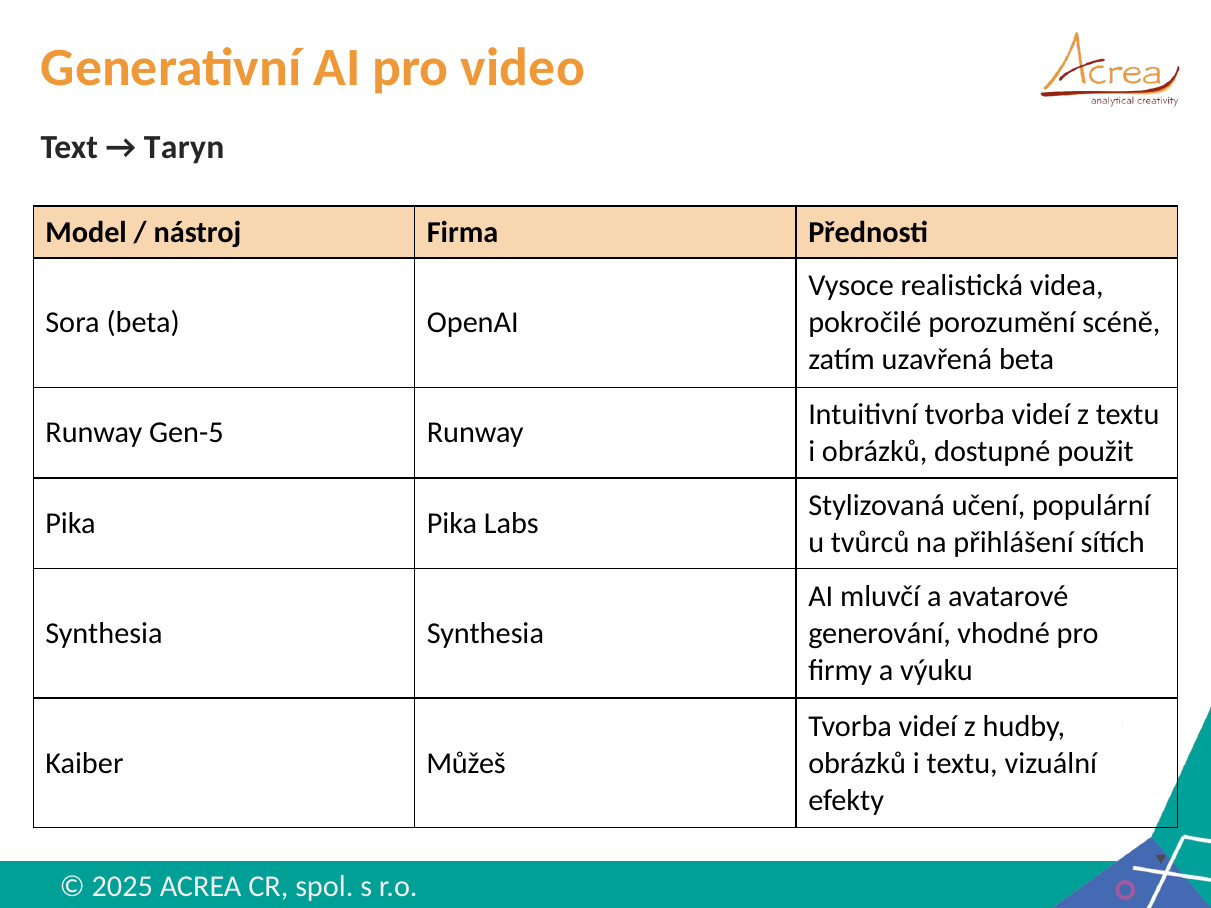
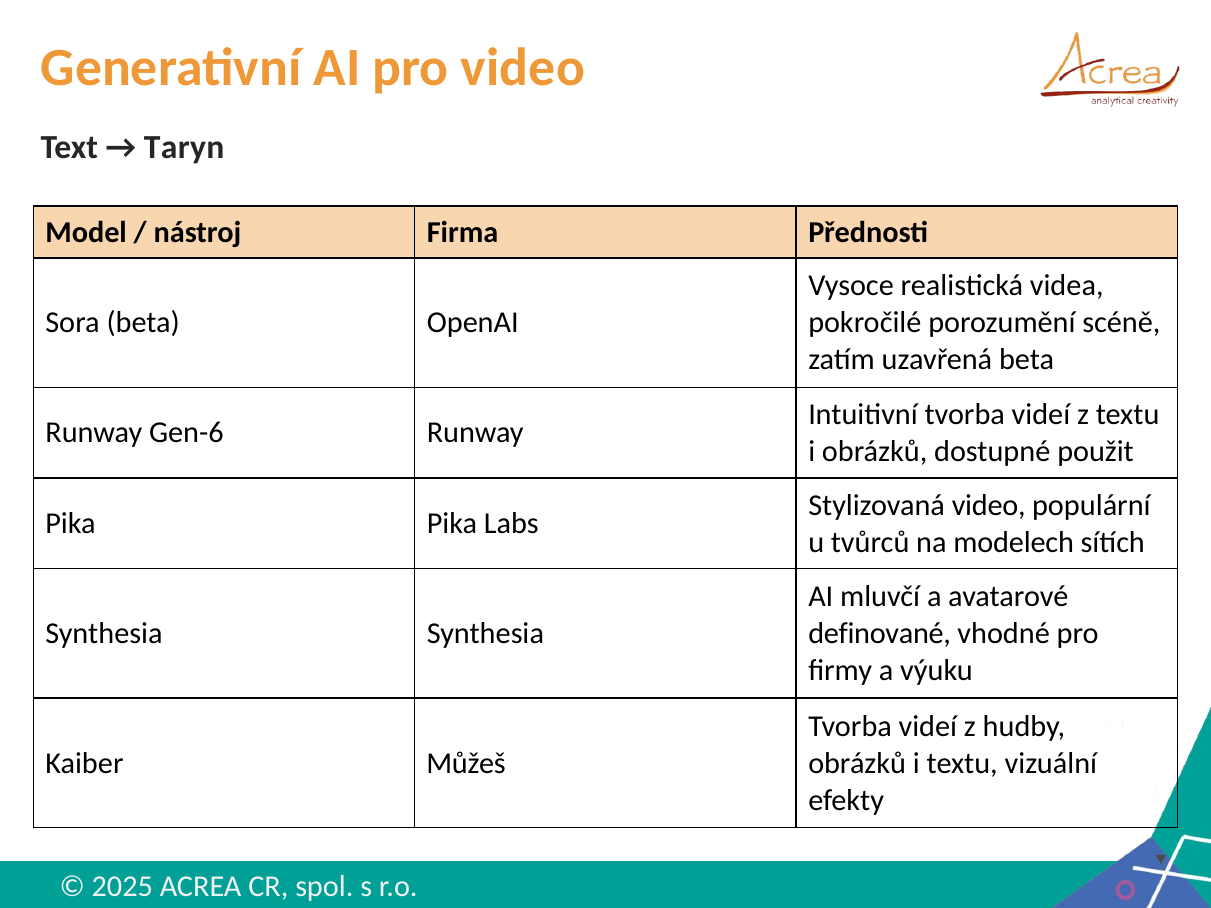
Gen-5: Gen-5 -> Gen-6
Stylizovaná učení: učení -> video
přihlášení: přihlášení -> modelech
generování: generování -> definované
